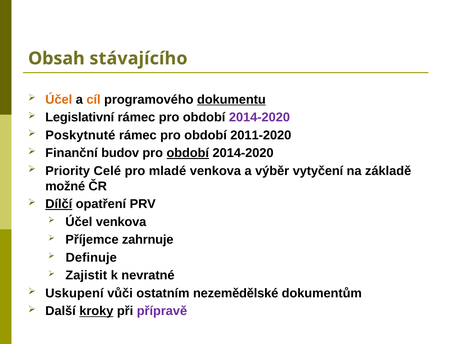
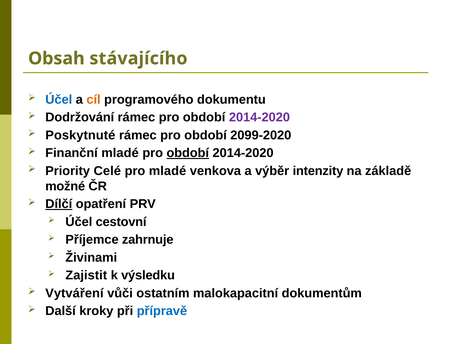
Účel at (59, 100) colour: orange -> blue
dokumentu underline: present -> none
Legislativní: Legislativní -> Dodržování
2011-2020: 2011-2020 -> 2099-2020
Finanční budov: budov -> mladé
vytyčení: vytyčení -> intenzity
Účel venkova: venkova -> cestovní
Definuje: Definuje -> Živinami
nevratné: nevratné -> výsledku
Uskupení: Uskupení -> Vytváření
nezemědělské: nezemědělské -> malokapacitní
kroky underline: present -> none
přípravě colour: purple -> blue
